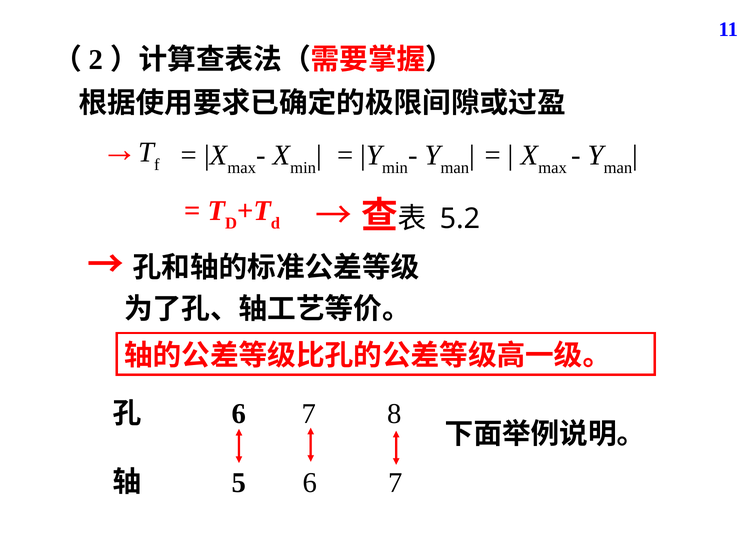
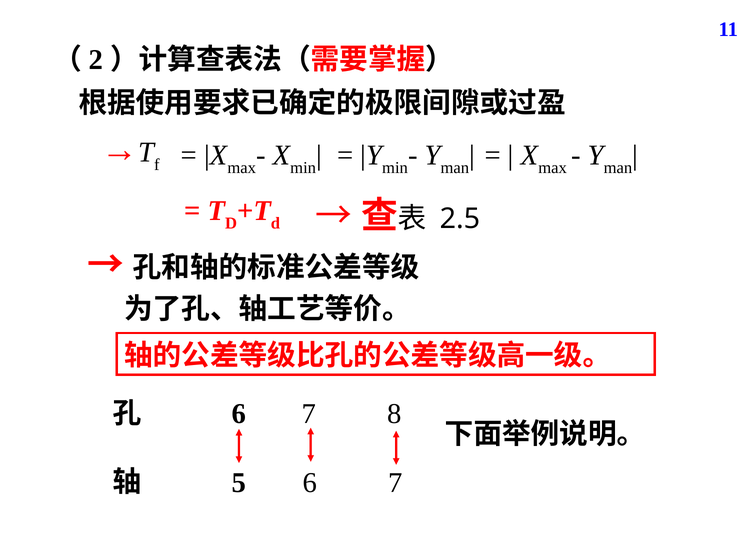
5.2: 5.2 -> 2.5
